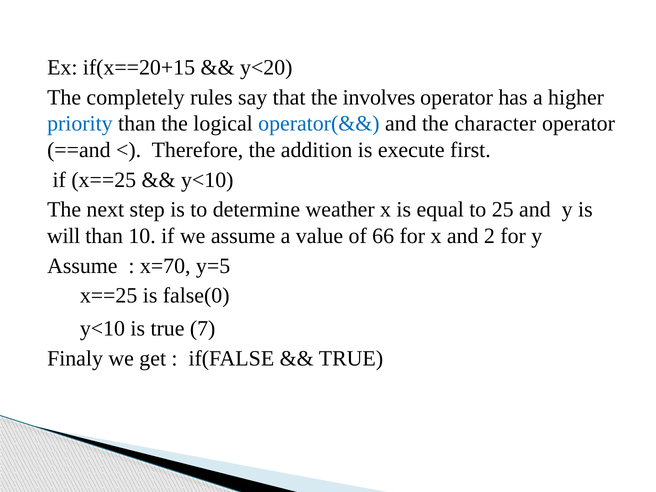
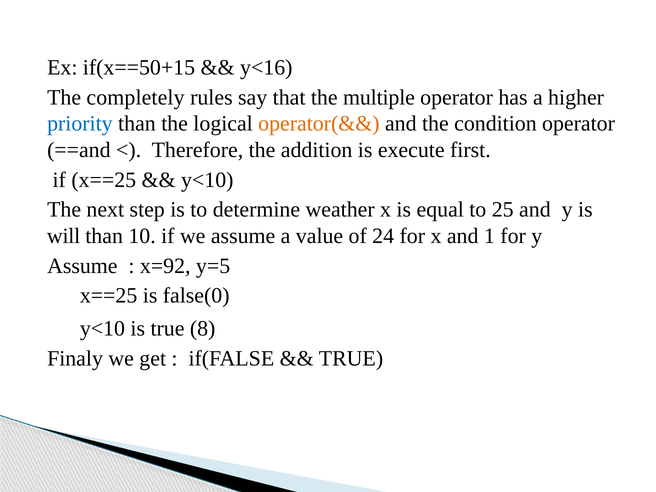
if(x==20+15: if(x==20+15 -> if(x==50+15
y<20: y<20 -> y<16
involves: involves -> multiple
operator(&& colour: blue -> orange
character: character -> condition
66: 66 -> 24
2: 2 -> 1
x=70: x=70 -> x=92
7: 7 -> 8
